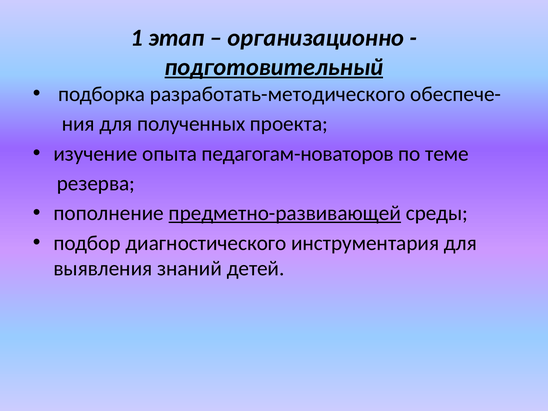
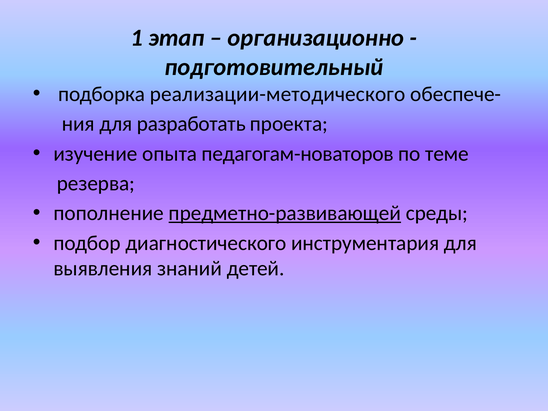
подготовительный underline: present -> none
разработать-методического: разработать-методического -> реализации-методического
полученных: полученных -> разработать
